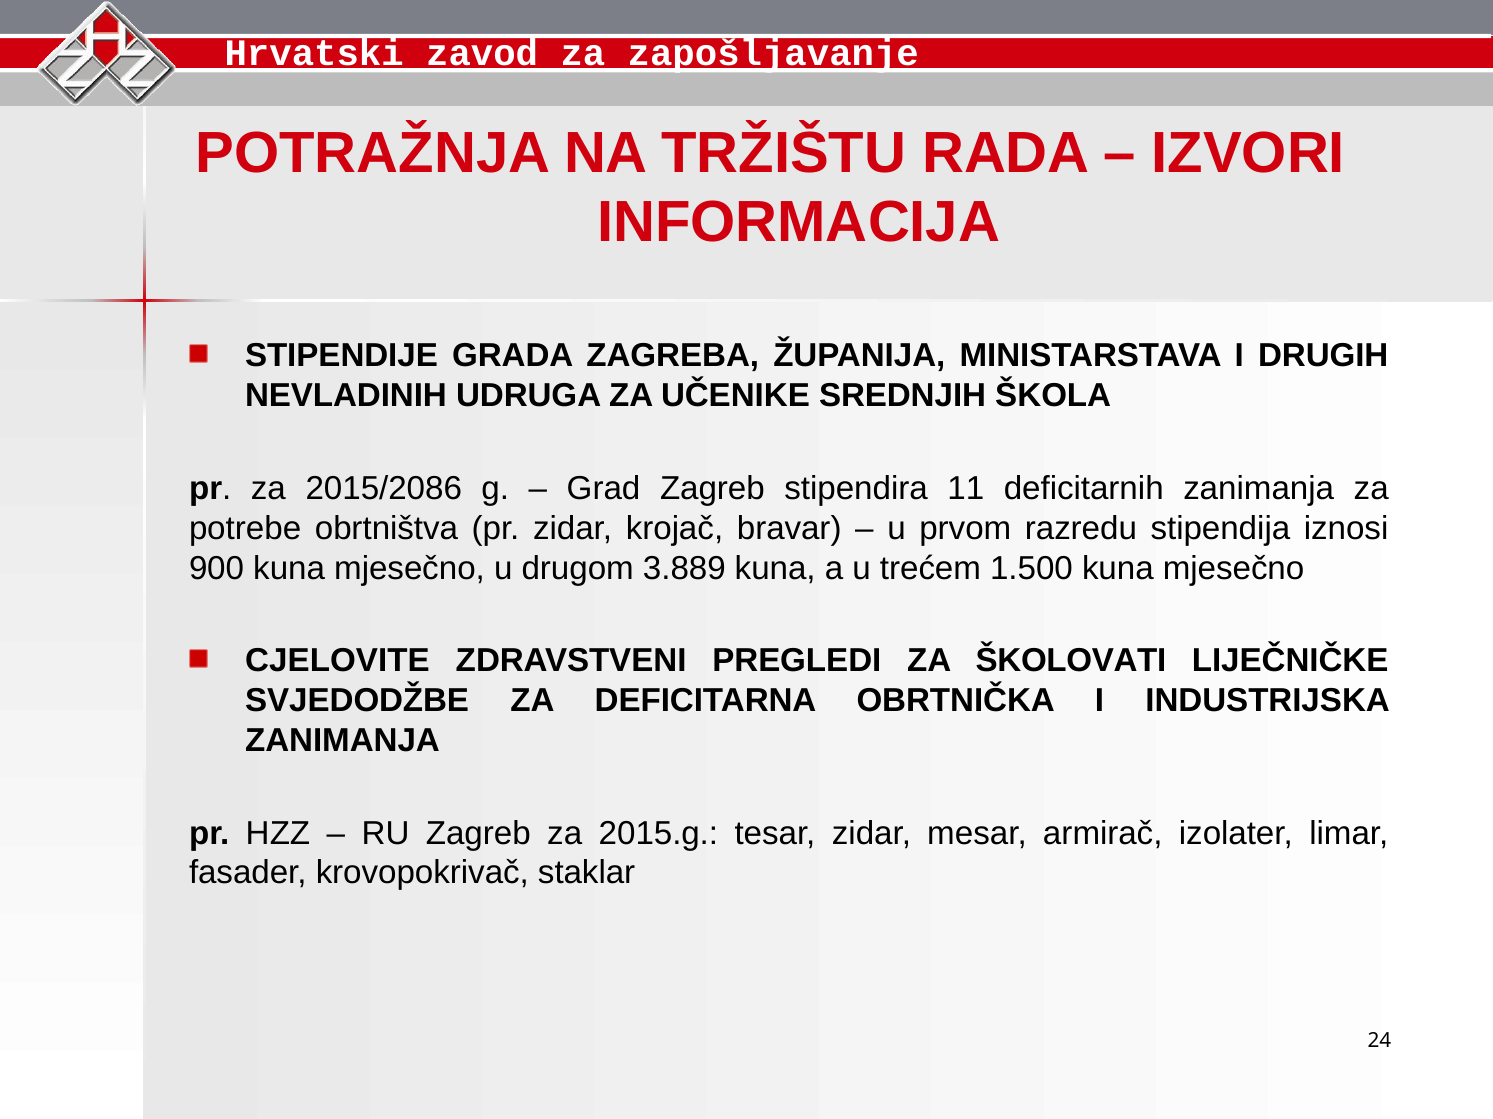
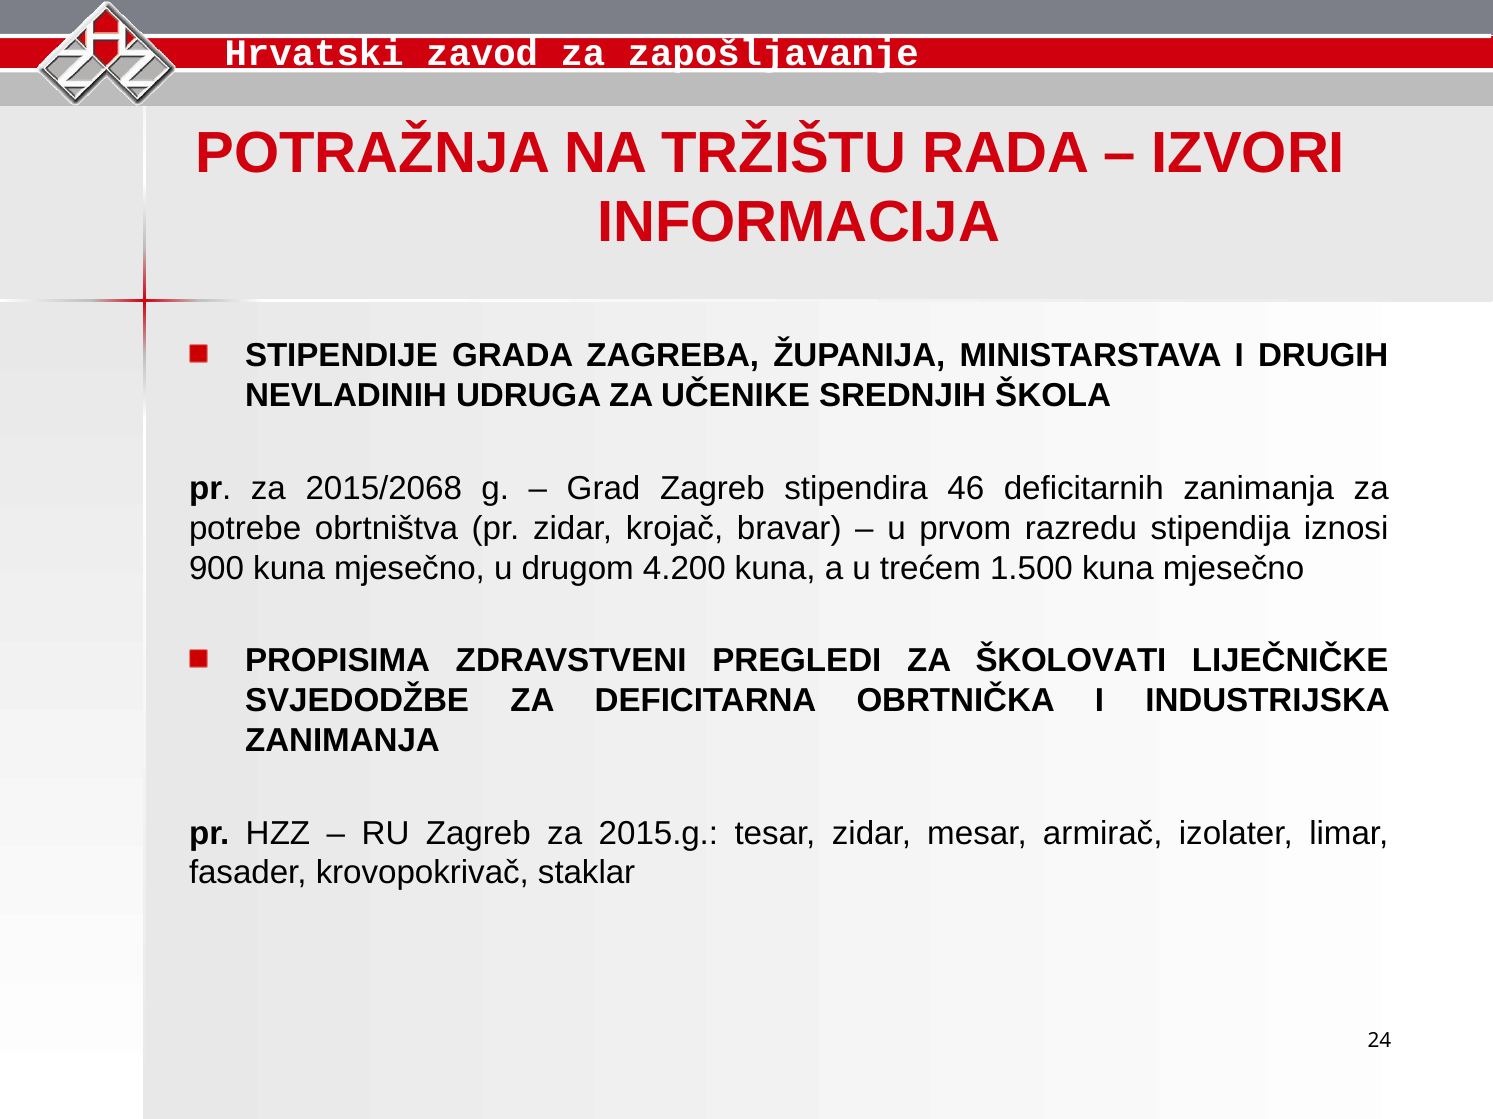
2015/2086: 2015/2086 -> 2015/2068
11: 11 -> 46
3.889: 3.889 -> 4.200
CJELOVITE: CJELOVITE -> PROPISIMA
